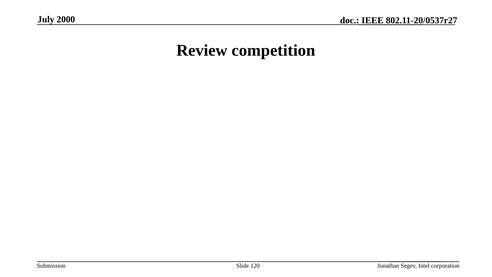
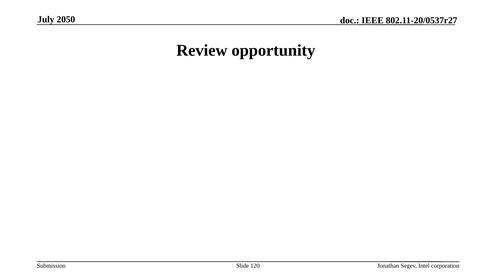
2000: 2000 -> 2050
competition: competition -> opportunity
